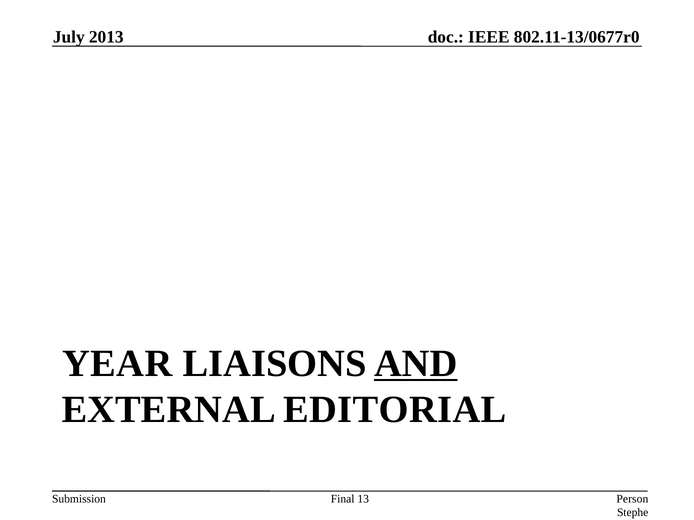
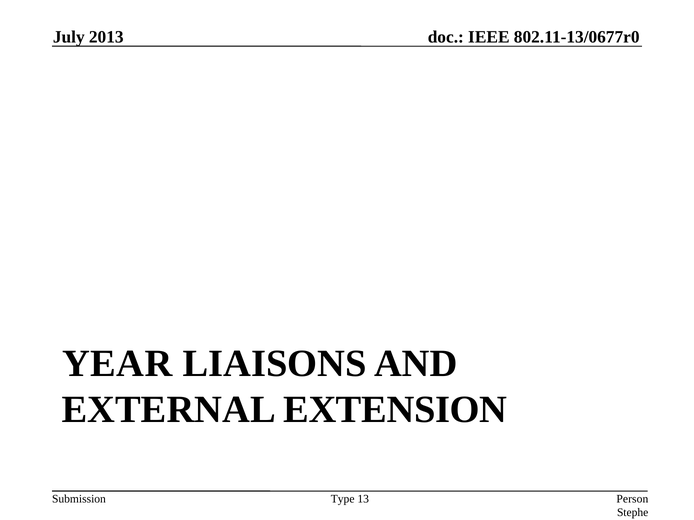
AND underline: present -> none
EDITORIAL: EDITORIAL -> EXTENSION
Final: Final -> Type
